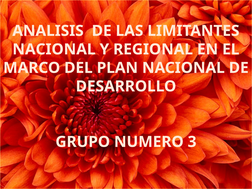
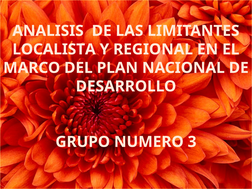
NACIONAL at (54, 49): NACIONAL -> LOCALISTA
